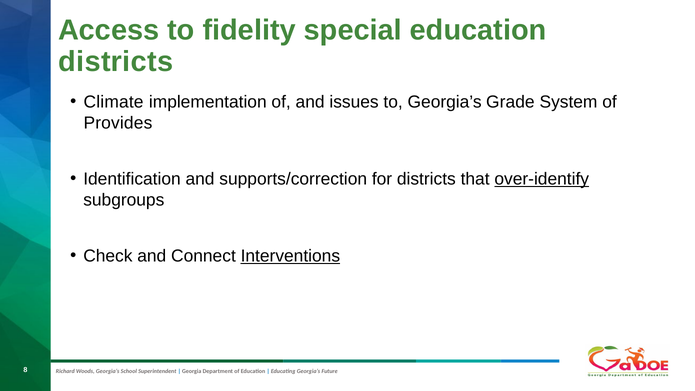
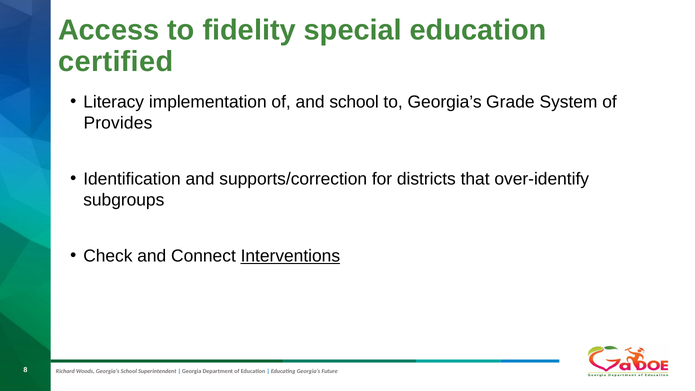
districts at (116, 62): districts -> certified
Climate: Climate -> Literacy
and issues: issues -> school
over-identify underline: present -> none
